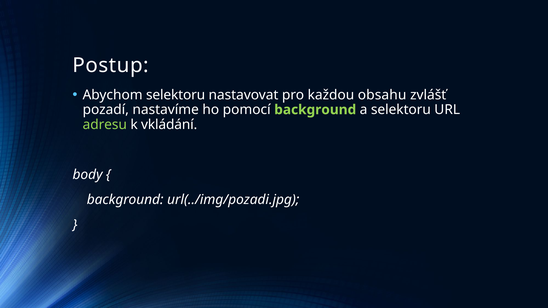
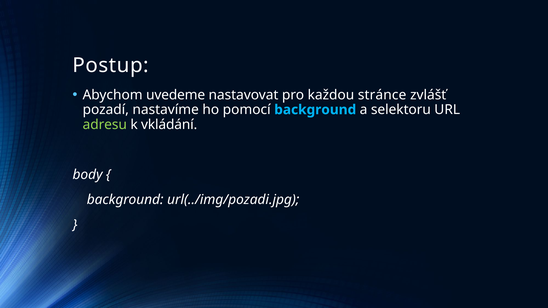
Abychom selektoru: selektoru -> uvedeme
obsahu: obsahu -> stránce
background at (315, 110) colour: light green -> light blue
